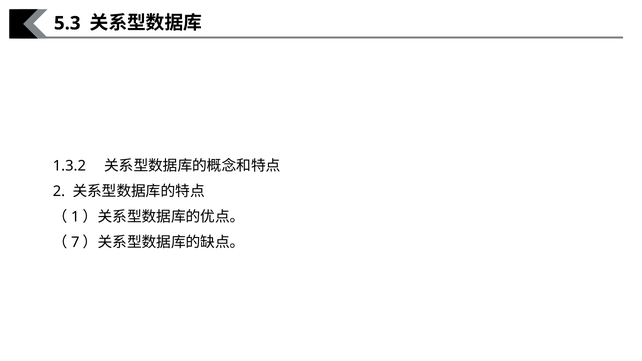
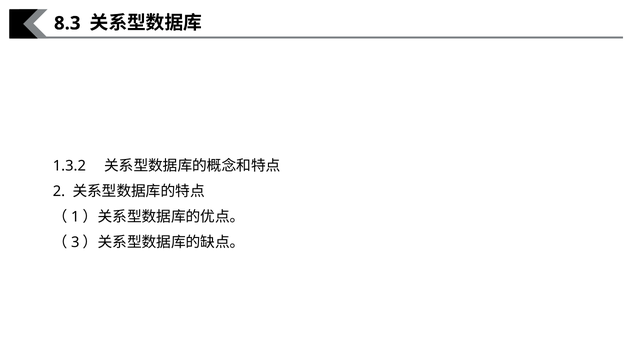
5.3: 5.3 -> 8.3
7: 7 -> 3
